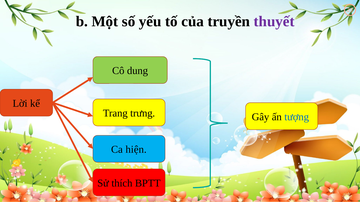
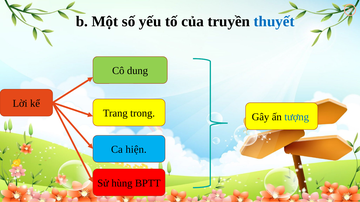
thuyết colour: purple -> blue
trưng: trưng -> trong
thích: thích -> hùng
